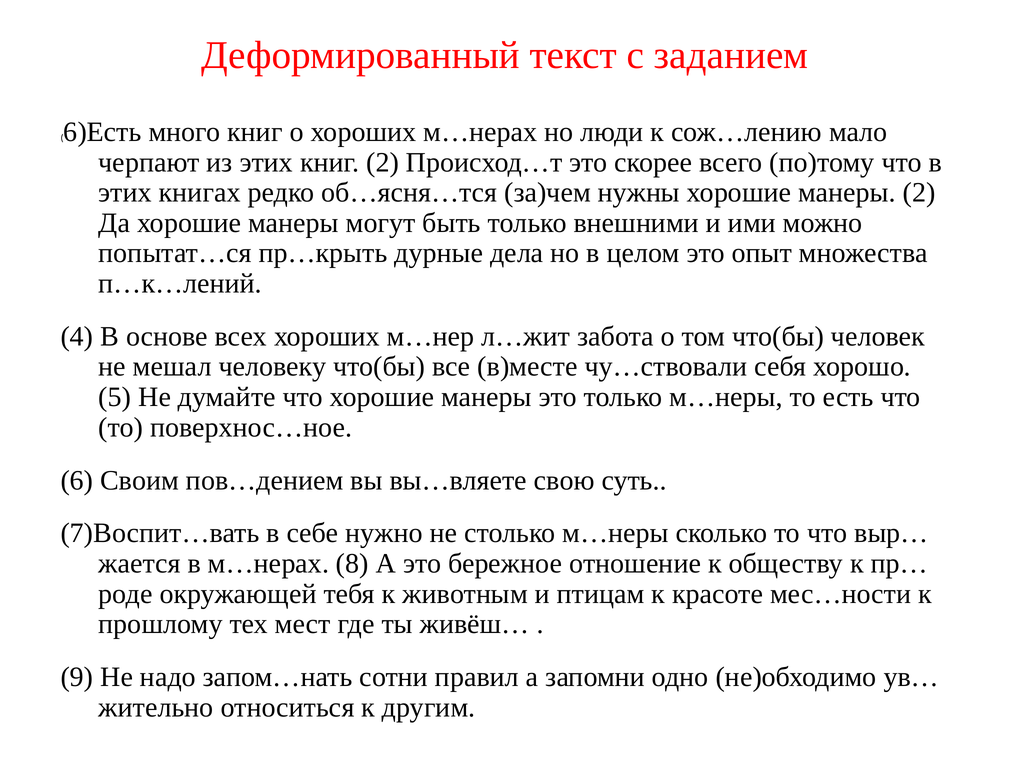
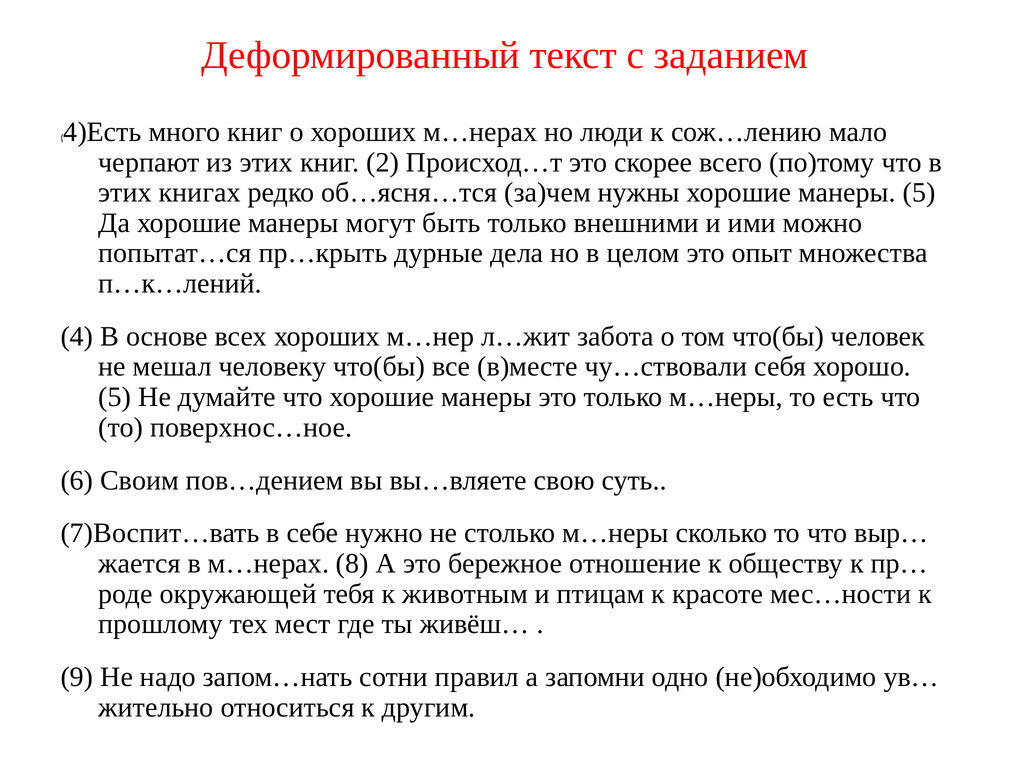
6)Есть: 6)Есть -> 4)Есть
манеры 2: 2 -> 5
